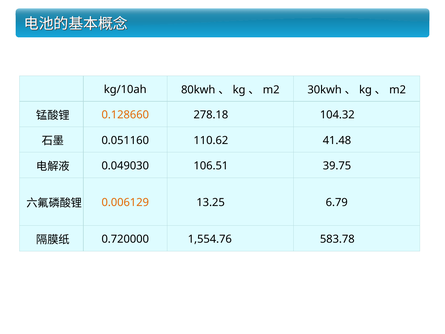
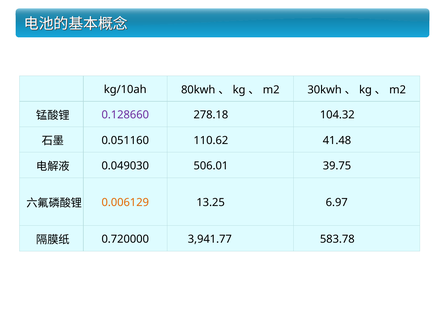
0.128660 colour: orange -> purple
106.51: 106.51 -> 506.01
6.79: 6.79 -> 6.97
1,554.76: 1,554.76 -> 3,941.77
